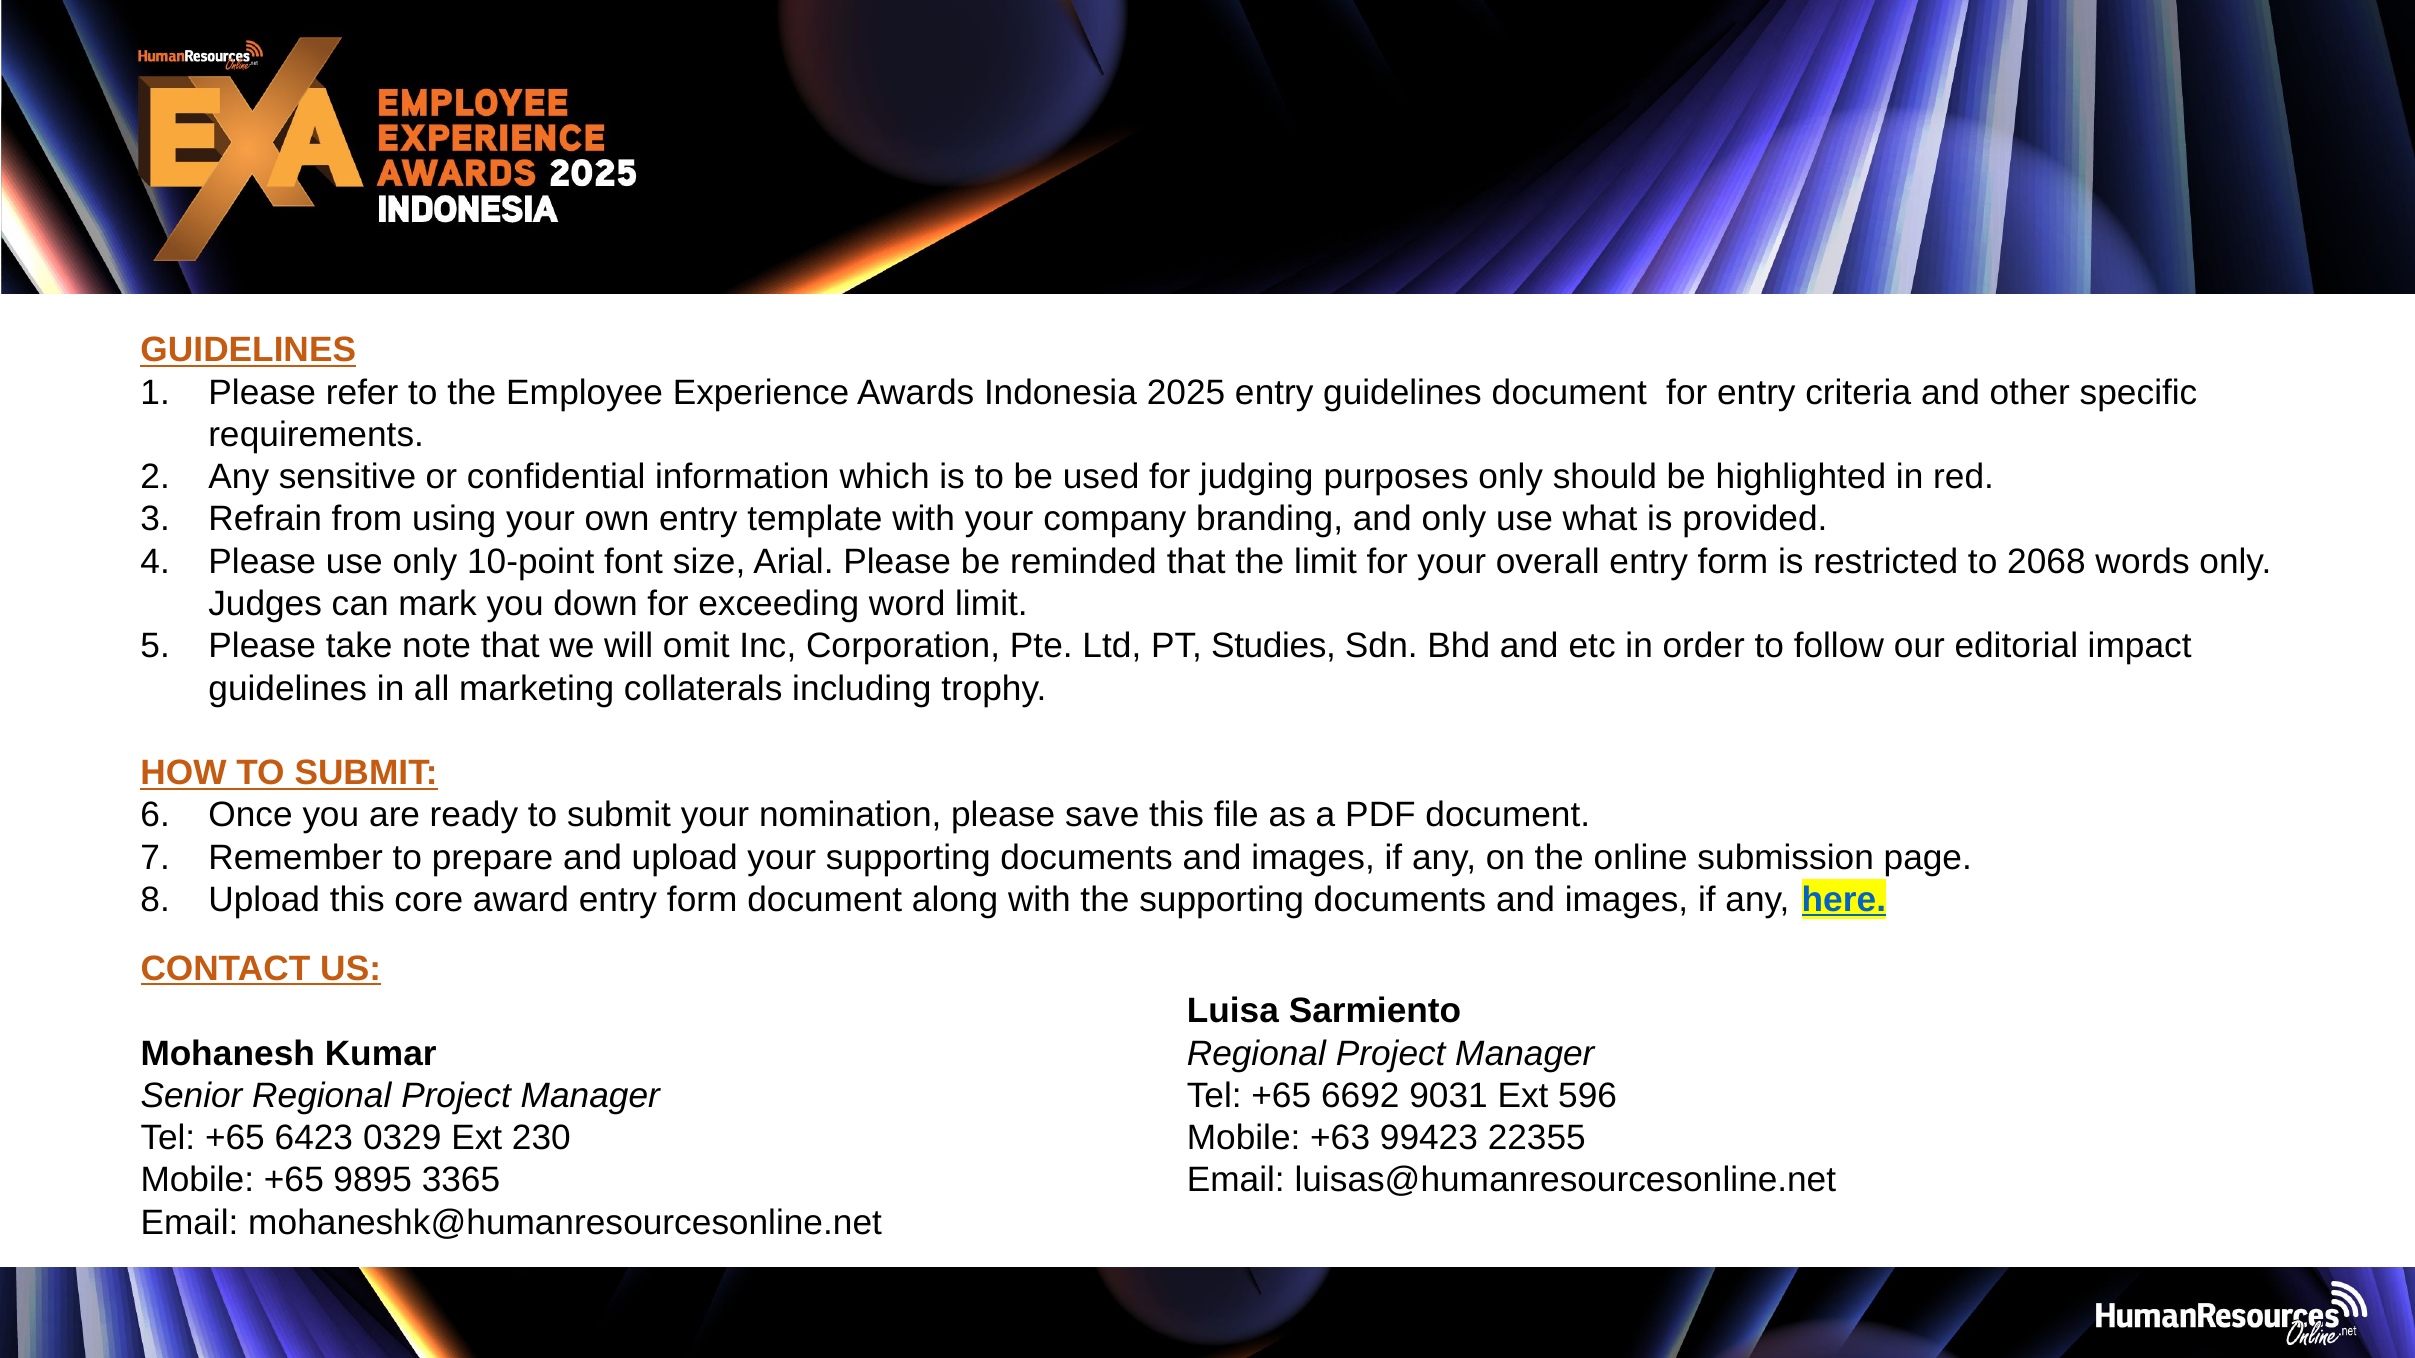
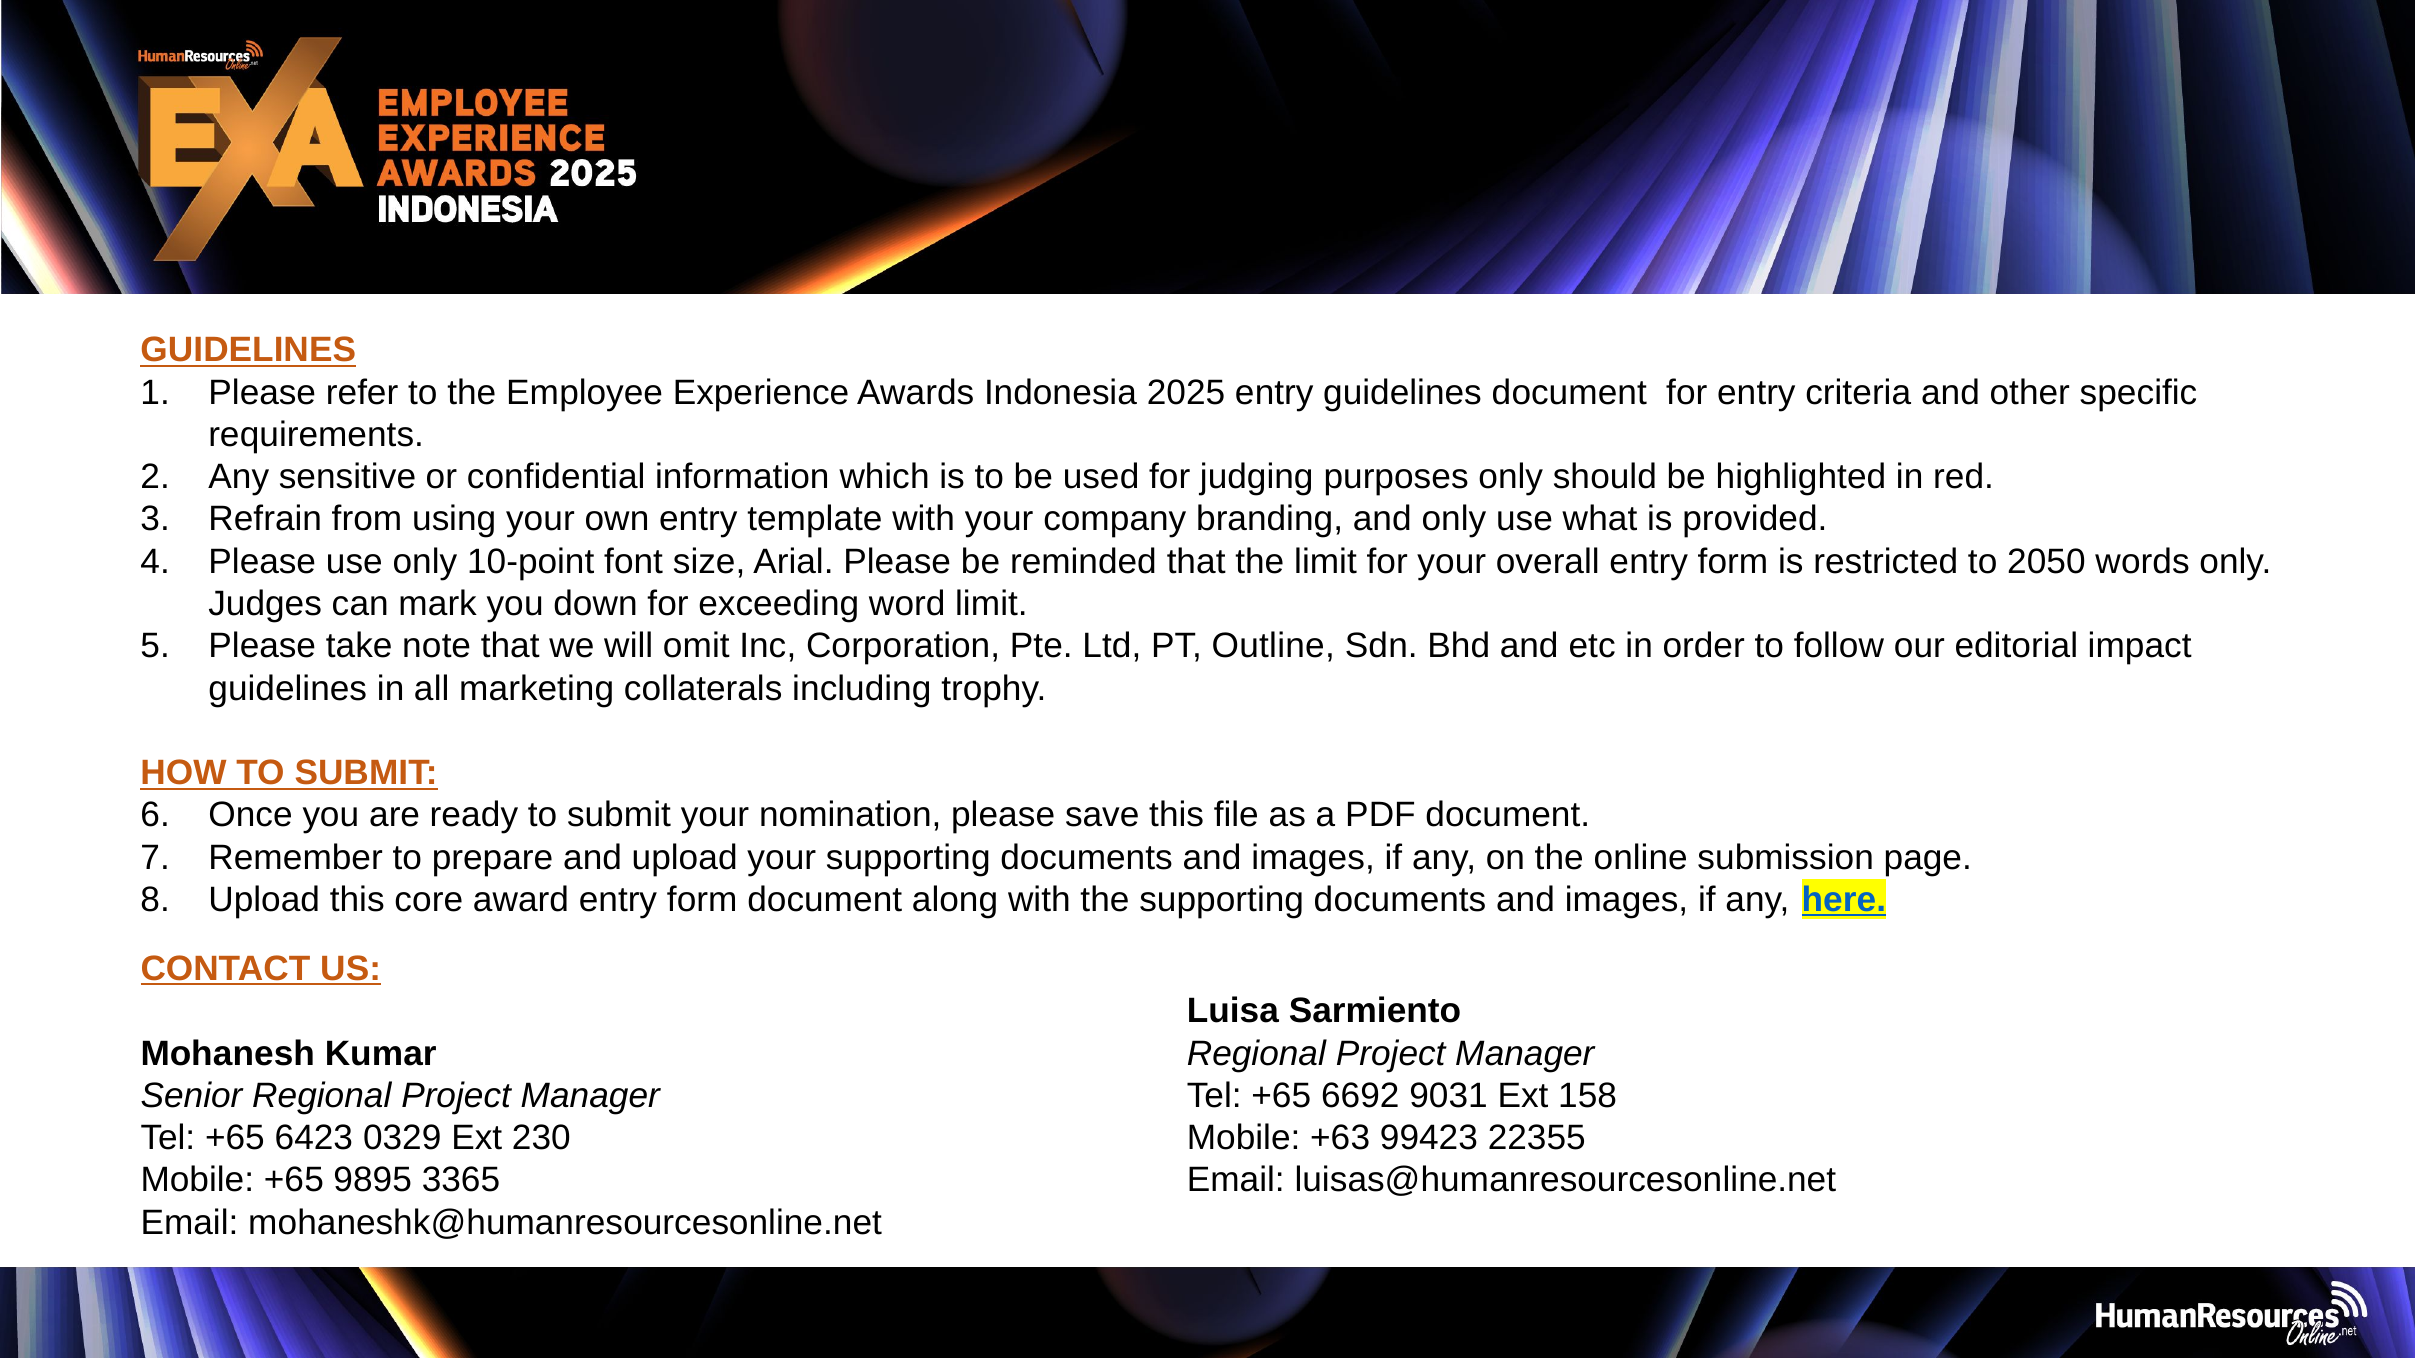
2068: 2068 -> 2050
Studies: Studies -> Outline
596: 596 -> 158
